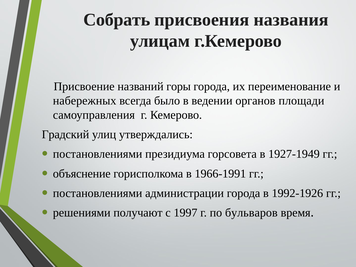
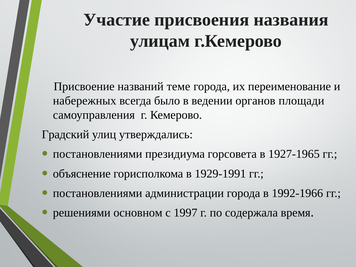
Собрать: Собрать -> Участие
горы: горы -> теме
1927-1949: 1927-1949 -> 1927-1965
1966-1991: 1966-1991 -> 1929-1991
1992-1926: 1992-1926 -> 1992-1966
получают: получают -> основном
бульваров: бульваров -> содержала
